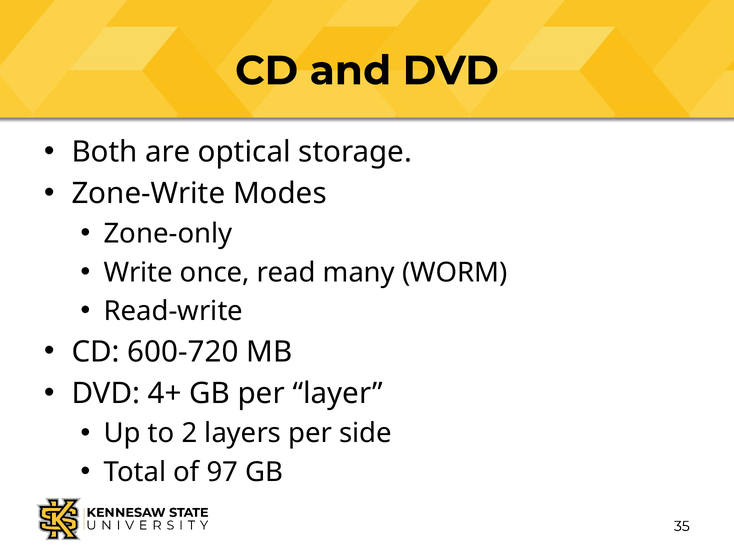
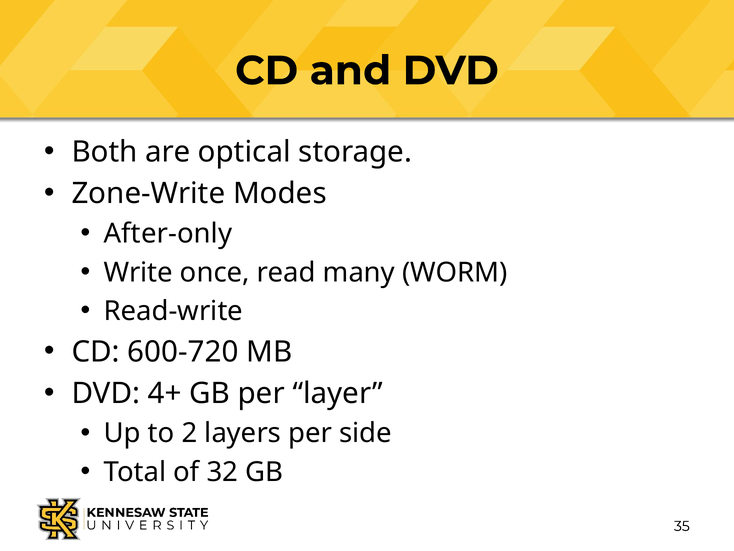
Zone-only: Zone-only -> After-only
97: 97 -> 32
